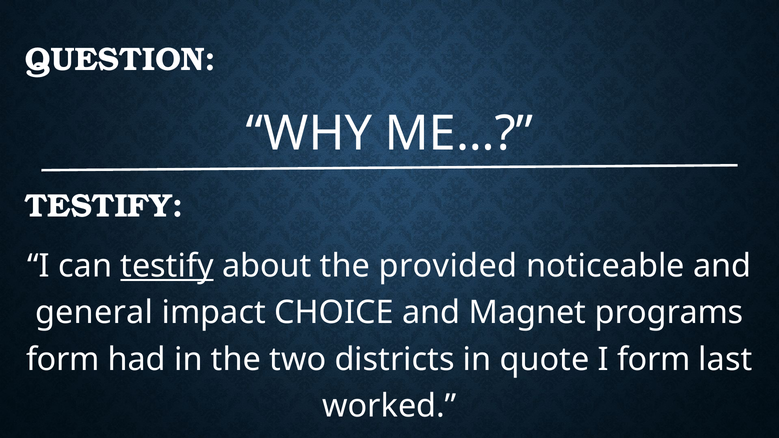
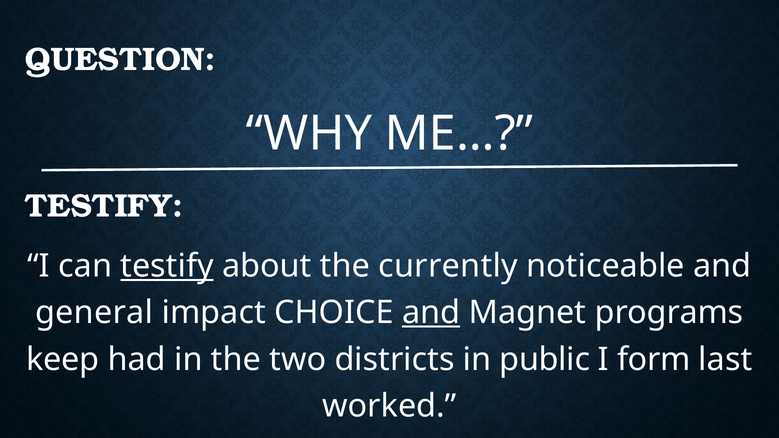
provided: provided -> currently
and at (431, 313) underline: none -> present
form at (63, 359): form -> keep
quote: quote -> public
